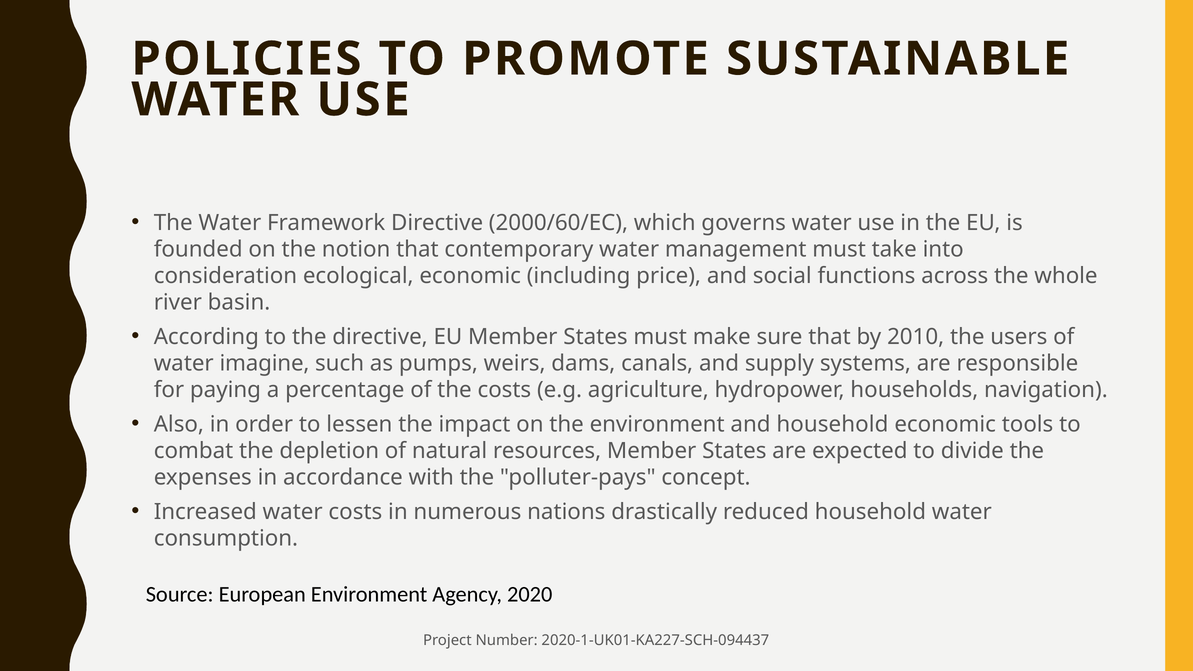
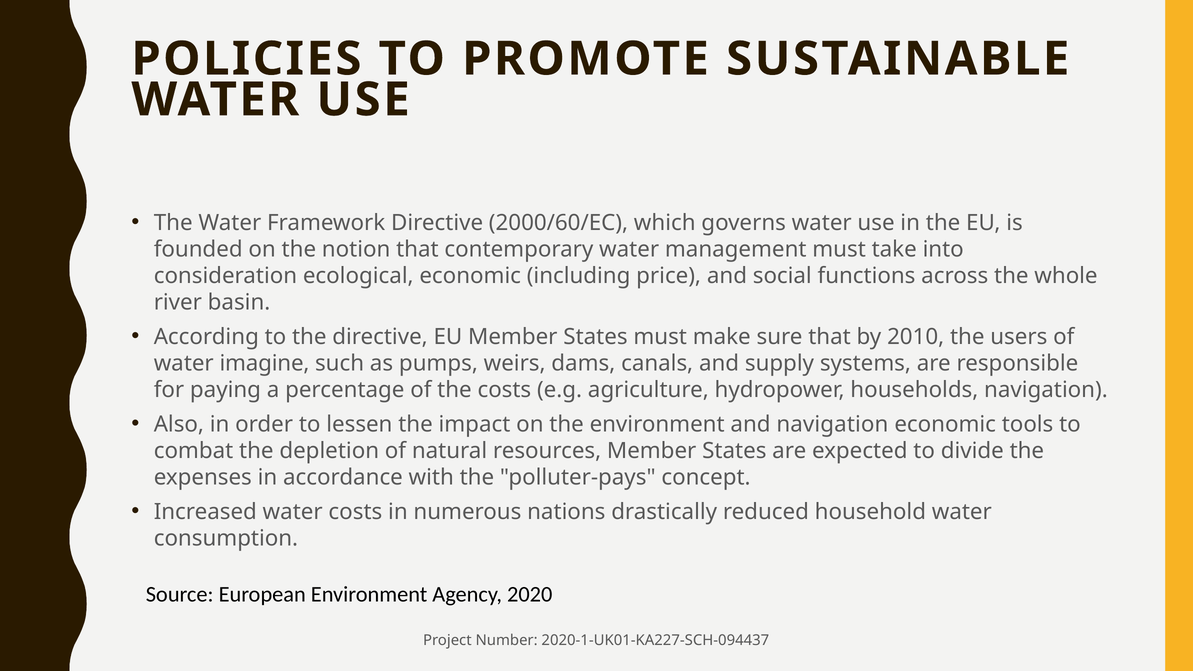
and household: household -> navigation
